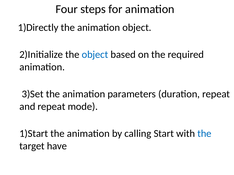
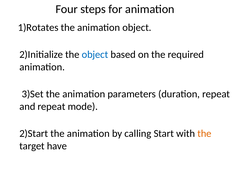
1)Directly: 1)Directly -> 1)Rotates
1)Start: 1)Start -> 2)Start
the at (204, 134) colour: blue -> orange
